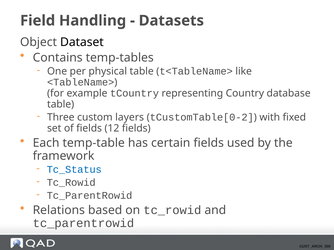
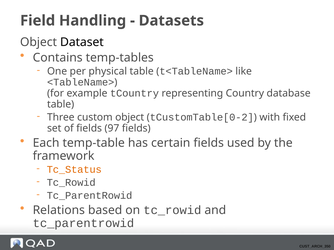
custom layers: layers -> object
12: 12 -> 97
Tc_Status colour: blue -> orange
